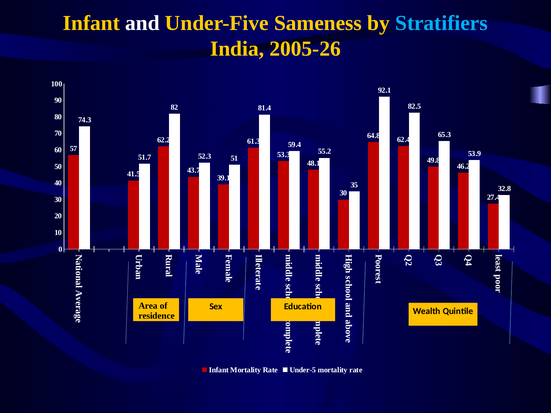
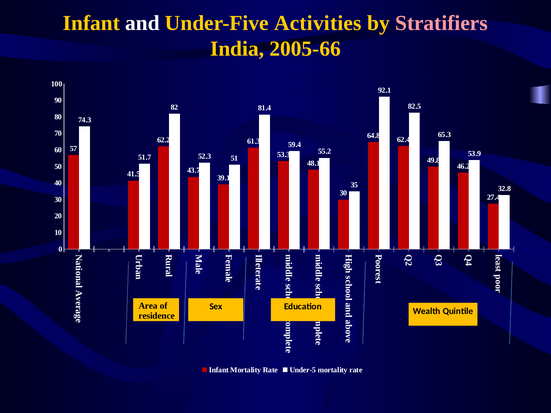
Sameness: Sameness -> Activities
Stratifiers colour: light blue -> pink
2005-26: 2005-26 -> 2005-66
